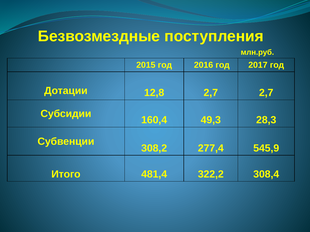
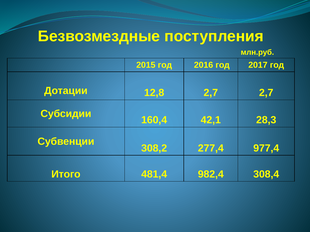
49,3: 49,3 -> 42,1
545,9: 545,9 -> 977,4
322,2: 322,2 -> 982,4
